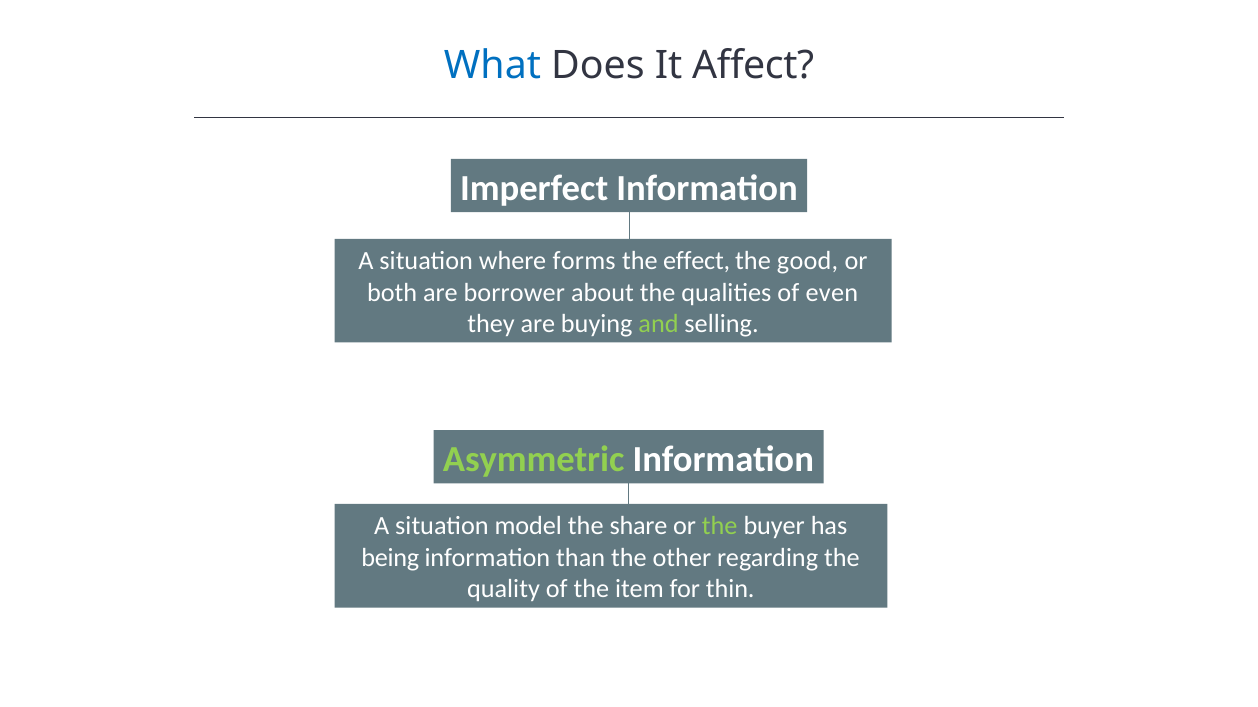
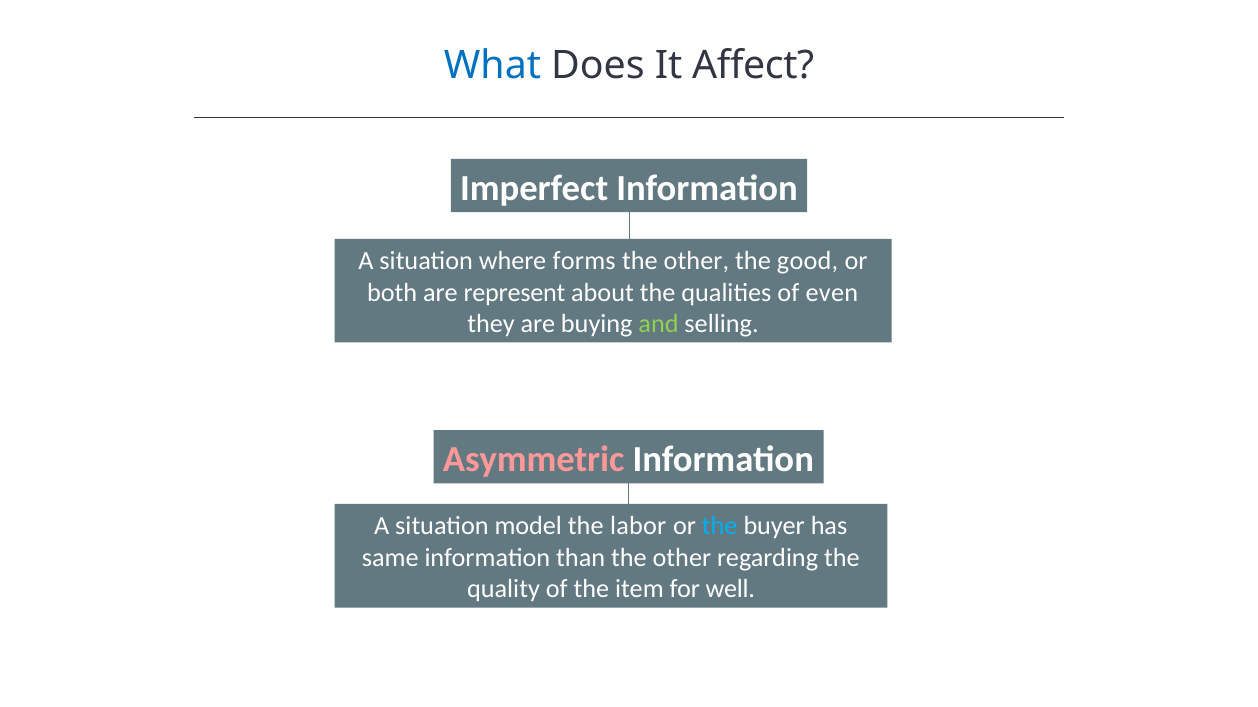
effect at (697, 261): effect -> other
borrower: borrower -> represent
Asymmetric colour: light green -> pink
share: share -> labor
the at (720, 527) colour: light green -> light blue
being: being -> same
thin: thin -> well
